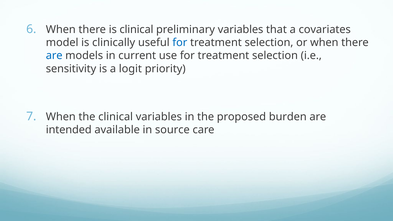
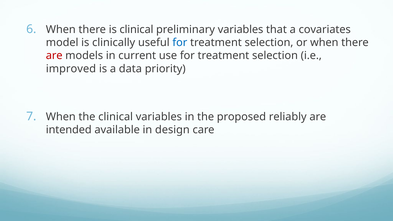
are at (54, 56) colour: blue -> red
sensitivity: sensitivity -> improved
logit: logit -> data
burden: burden -> reliably
source: source -> design
